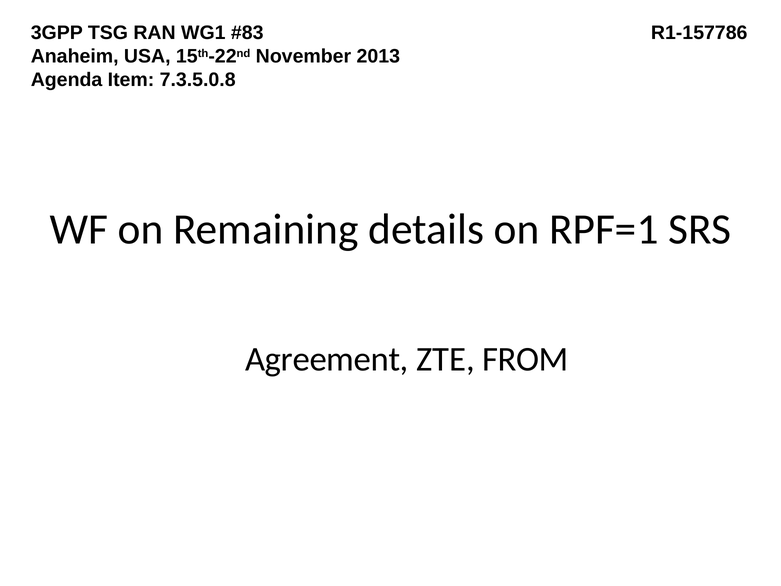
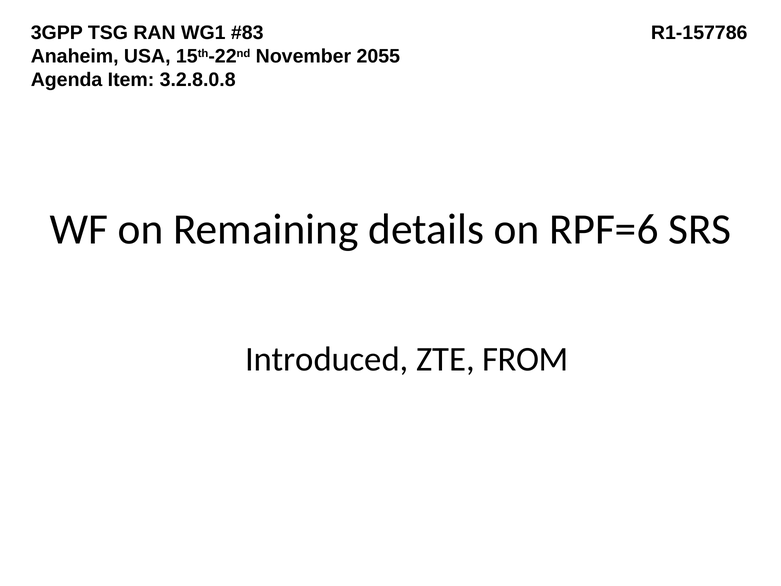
2013: 2013 -> 2055
7.3.5.0.8: 7.3.5.0.8 -> 3.2.8.0.8
RPF=1: RPF=1 -> RPF=6
Agreement: Agreement -> Introduced
